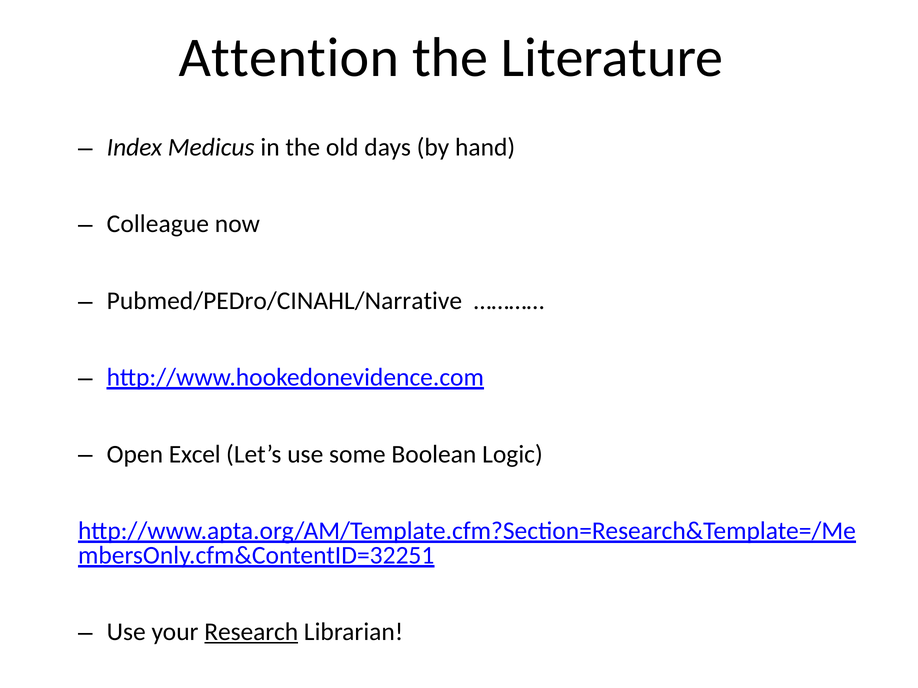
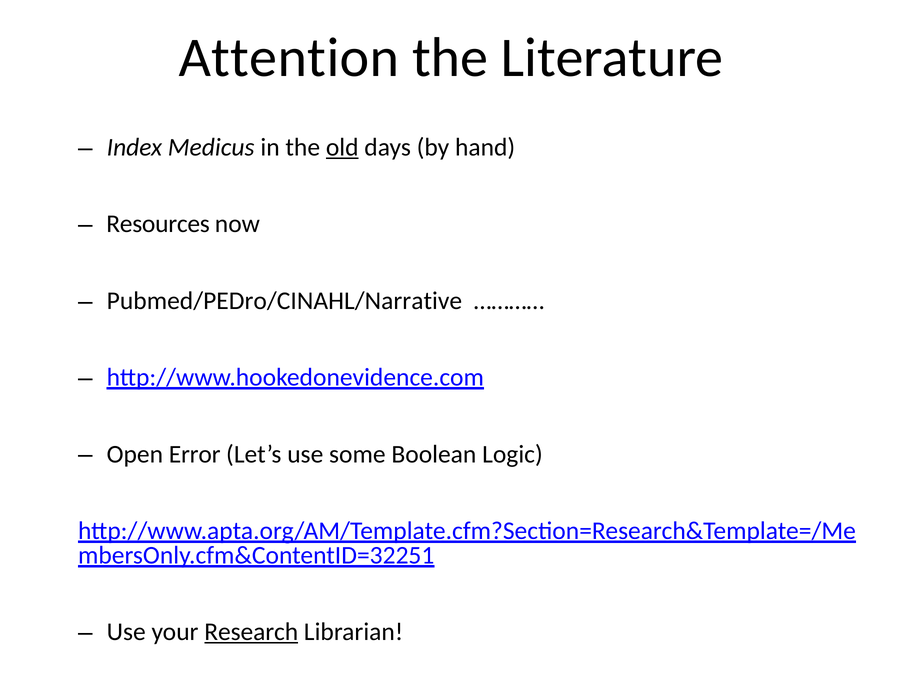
old underline: none -> present
Colleague: Colleague -> Resources
Excel: Excel -> Error
